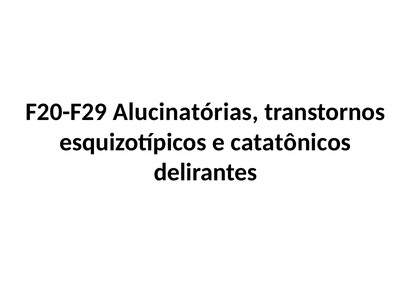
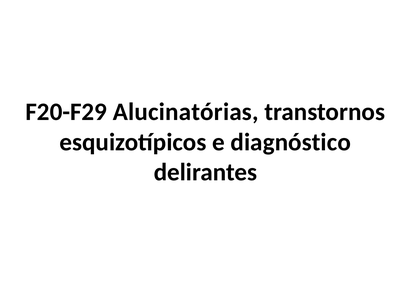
catatônicos: catatônicos -> diagnóstico
